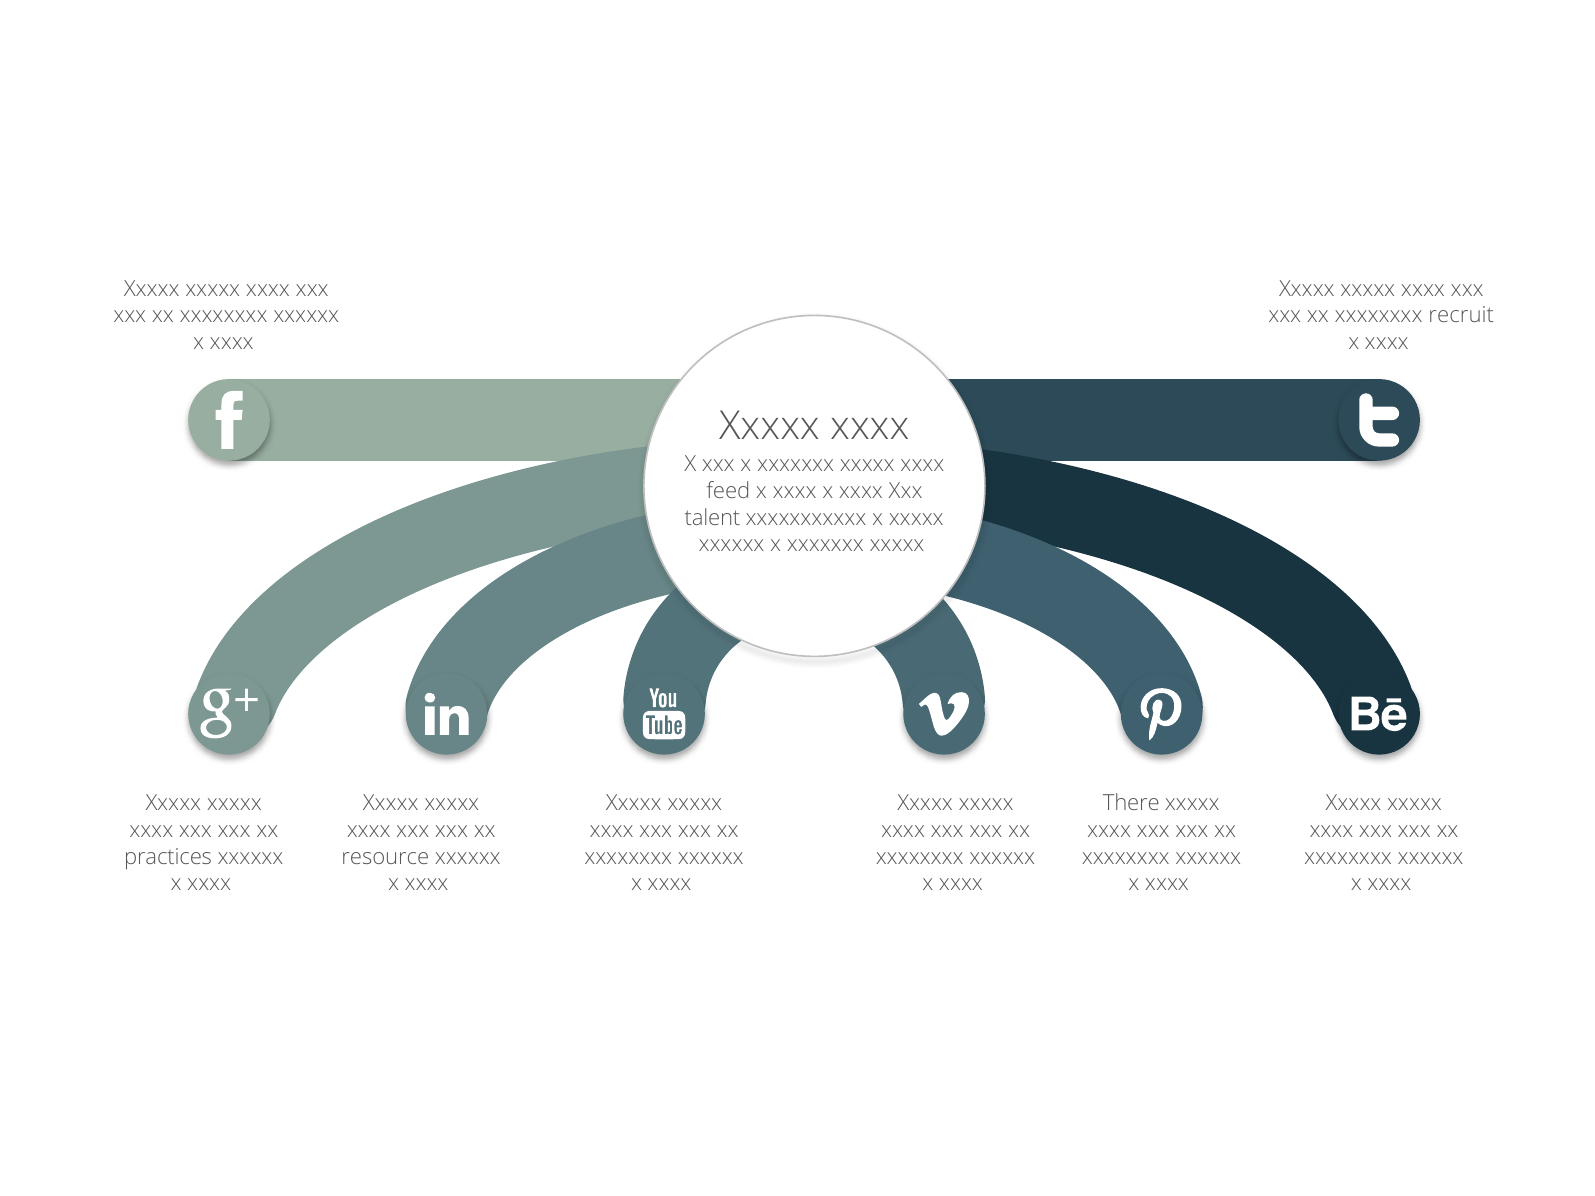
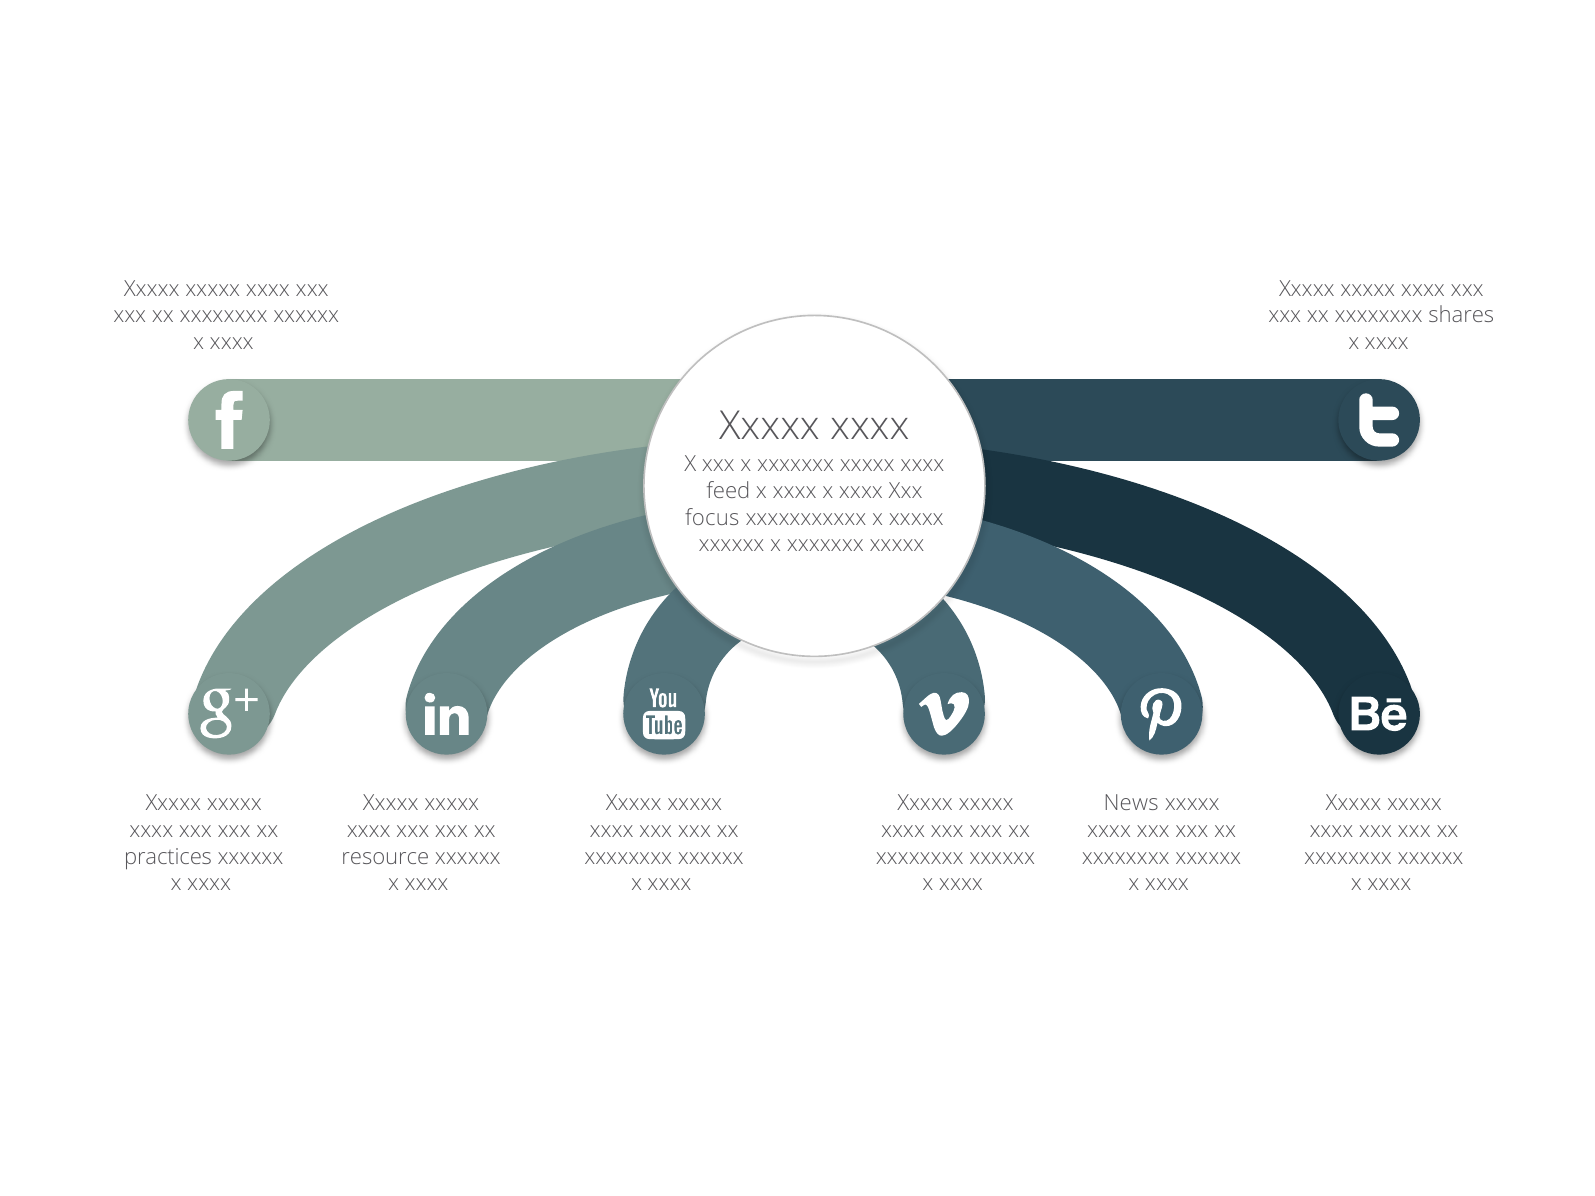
recruit: recruit -> shares
talent: talent -> focus
There: There -> News
